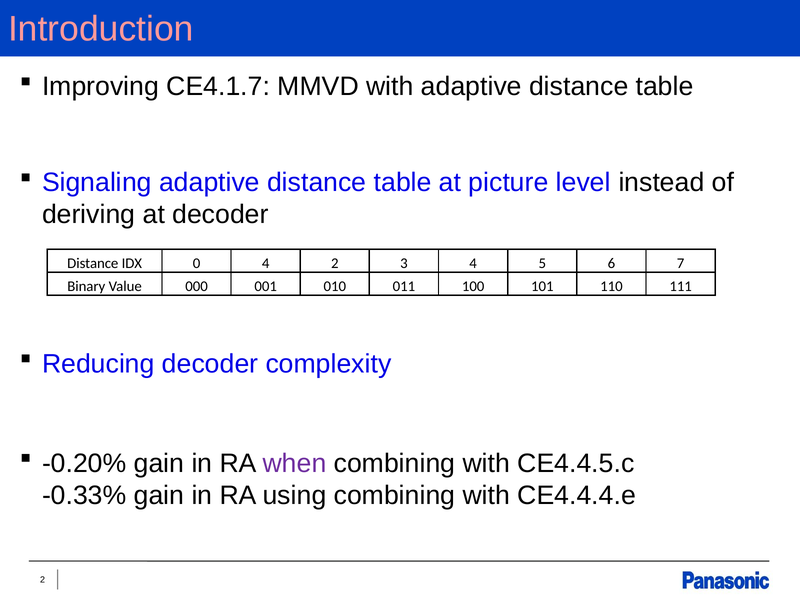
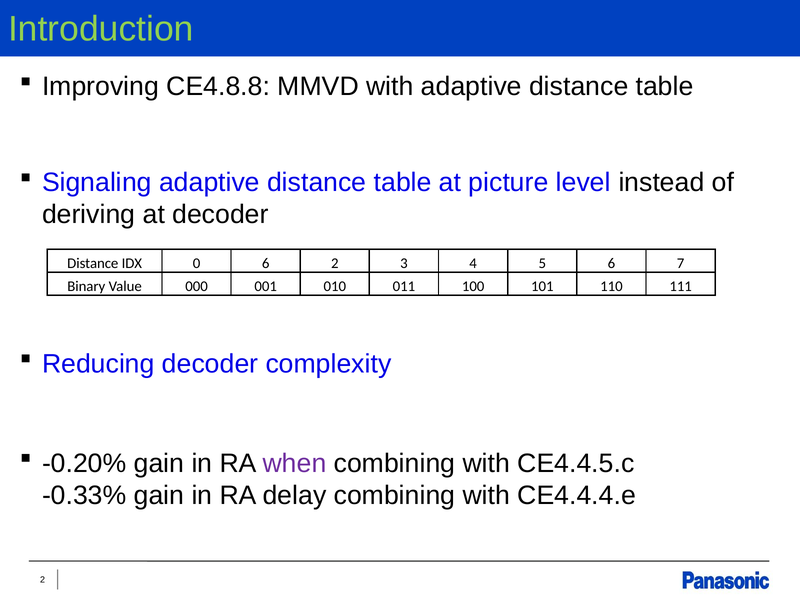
Introduction colour: pink -> light green
CE4.1.7: CE4.1.7 -> CE4.8.8
0 4: 4 -> 6
using: using -> delay
